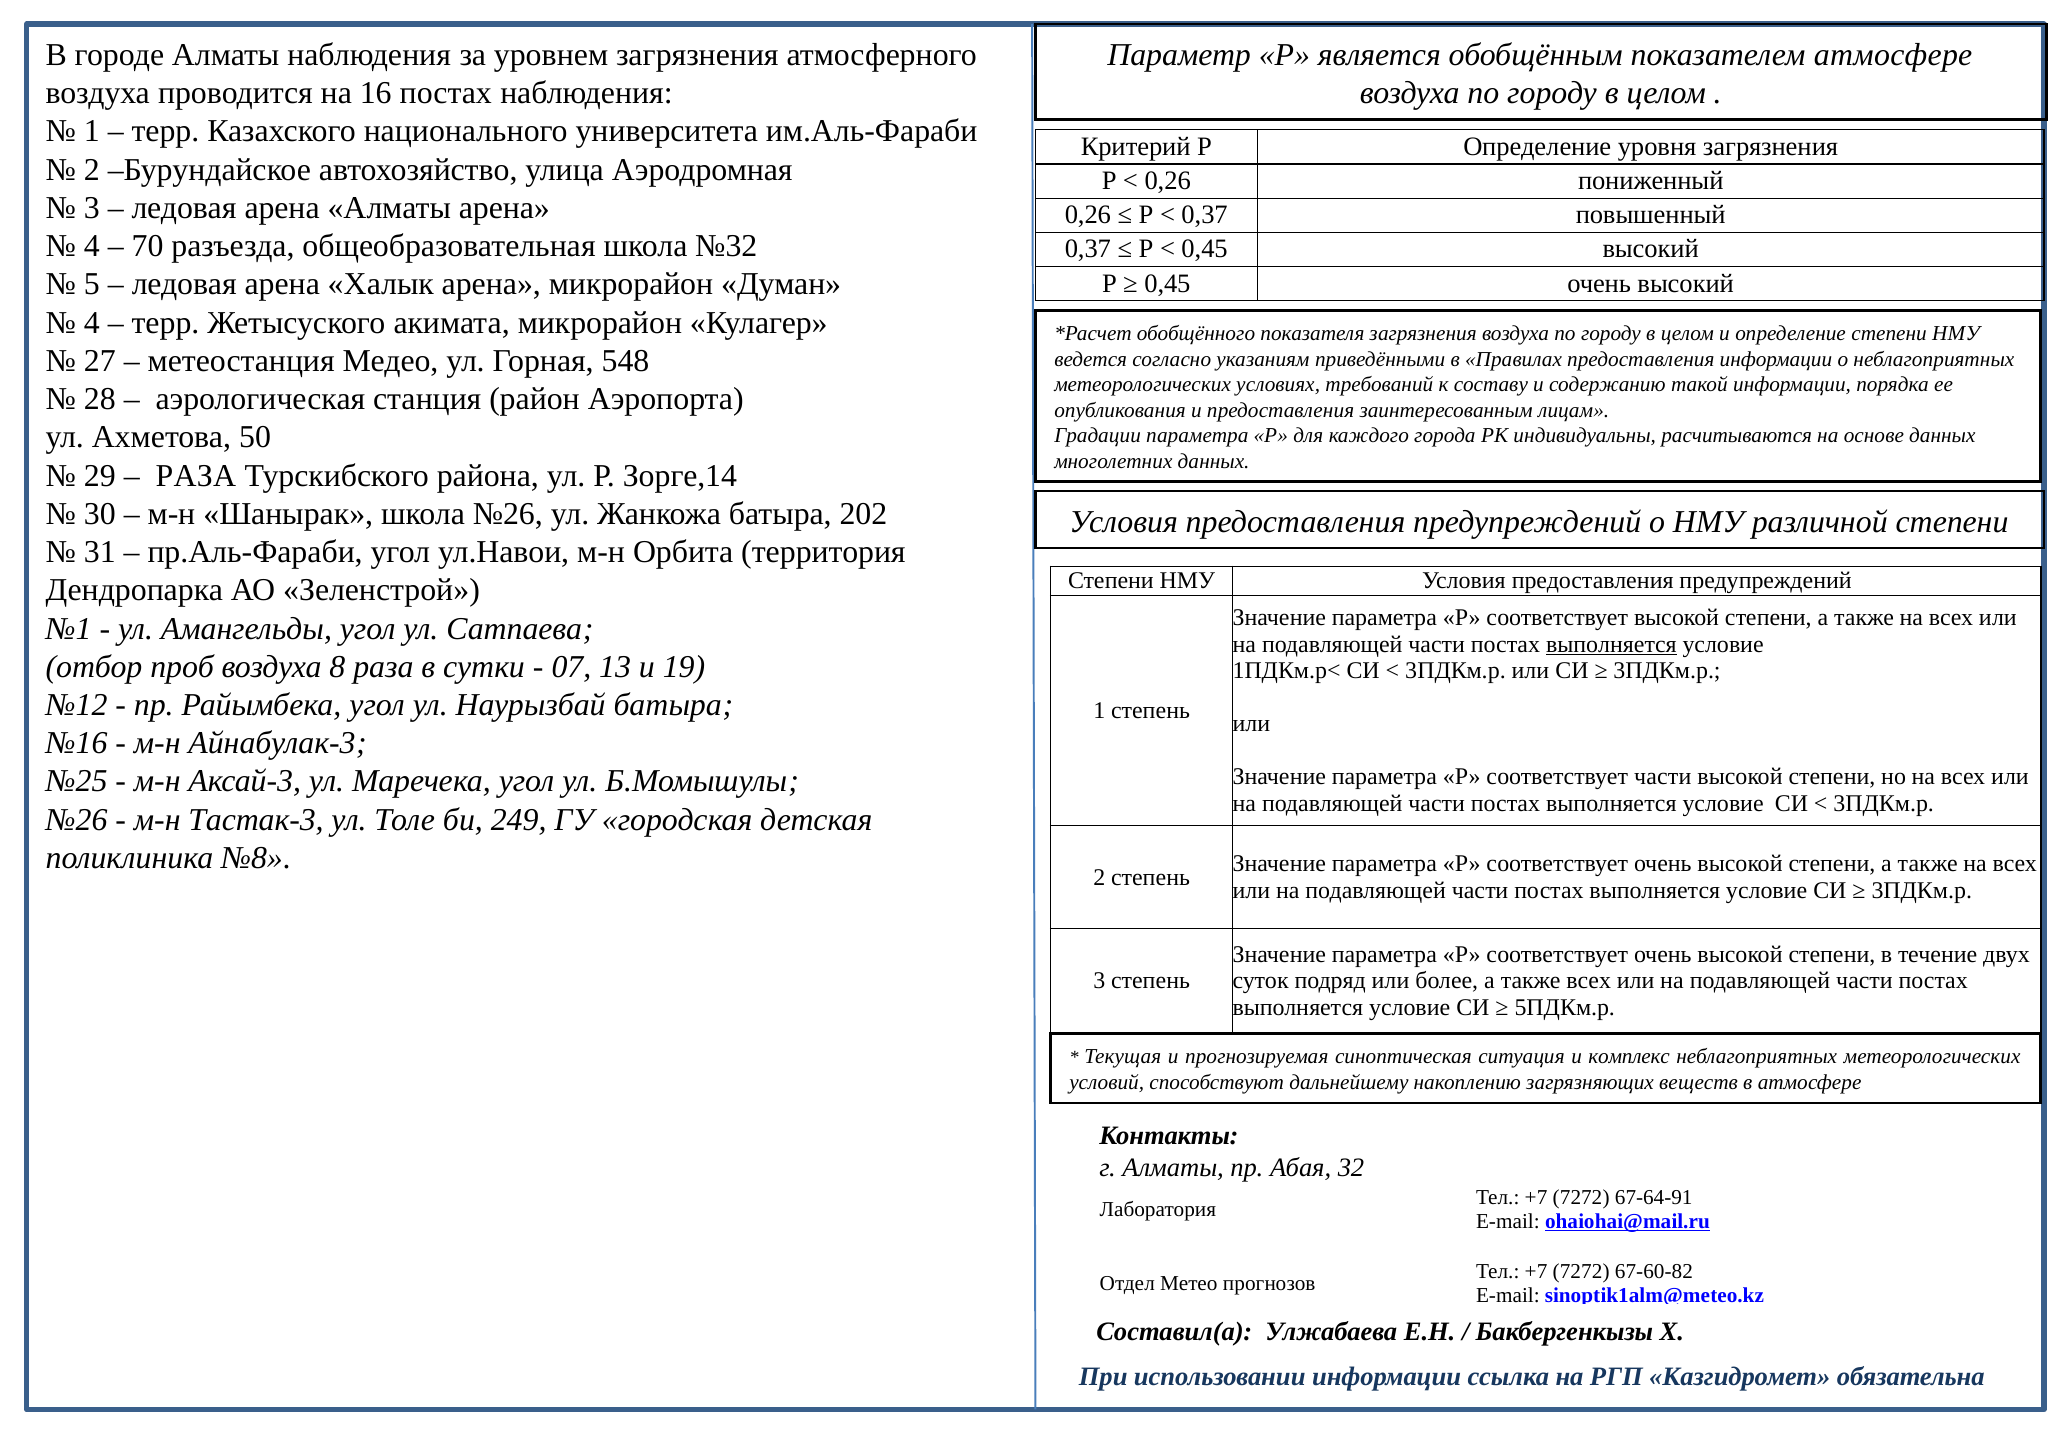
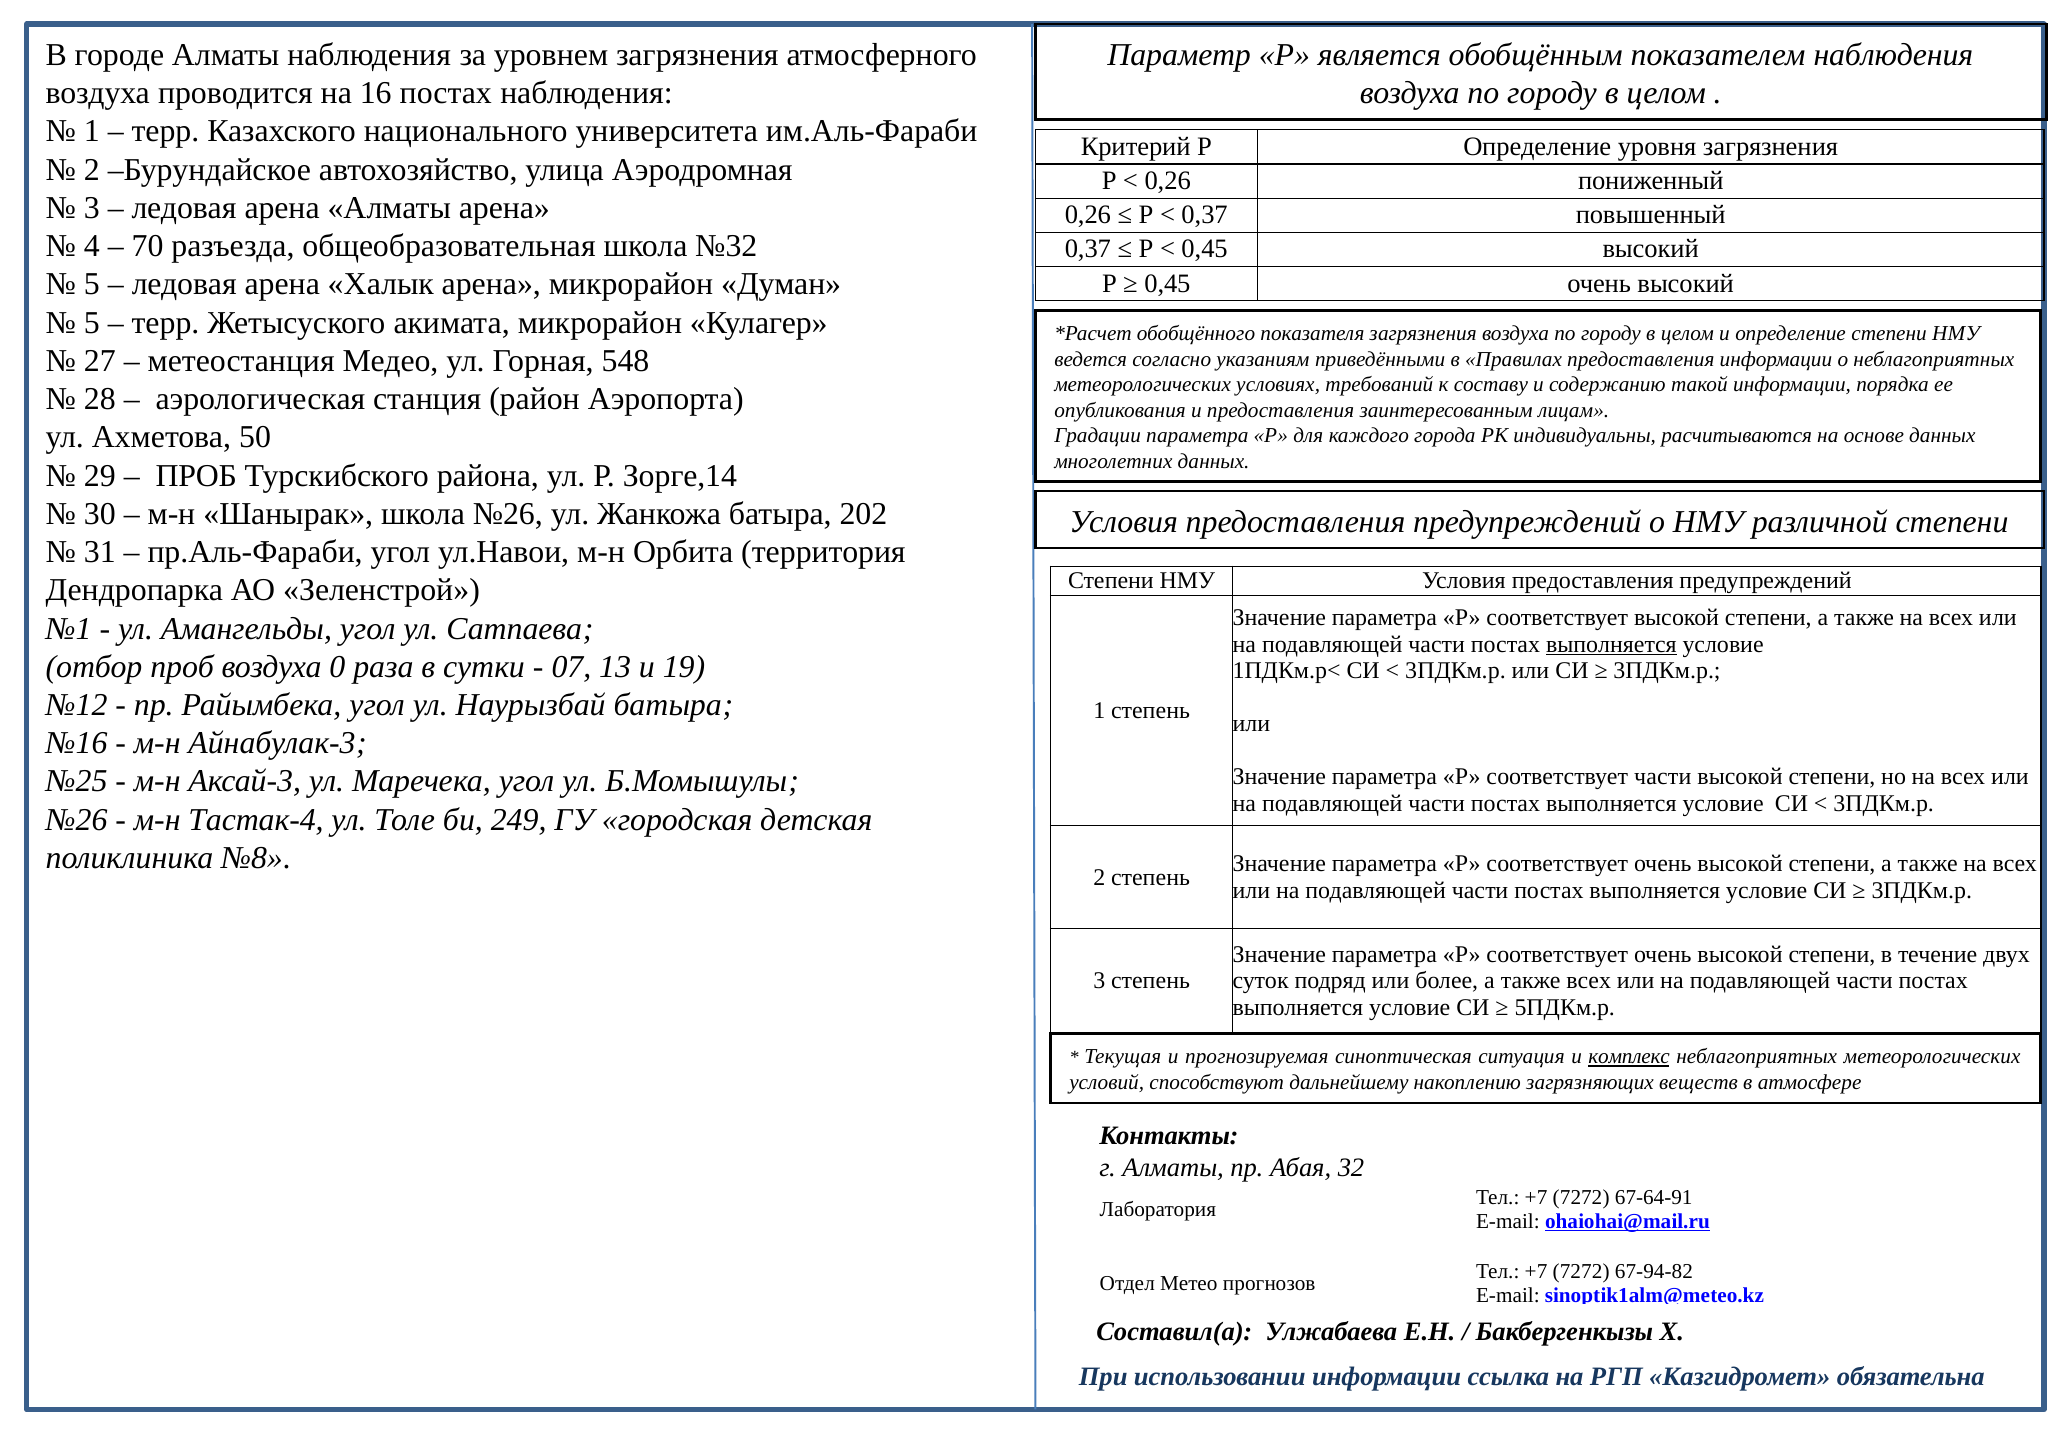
показателем атмосфере: атмосфере -> наблюдения
4 at (92, 323): 4 -> 5
РАЗА at (196, 475): РАЗА -> ПРОБ
8: 8 -> 0
Тастак-3: Тастак-3 -> Тастак-4
комплекс underline: none -> present
67-60-82: 67-60-82 -> 67-94-82
